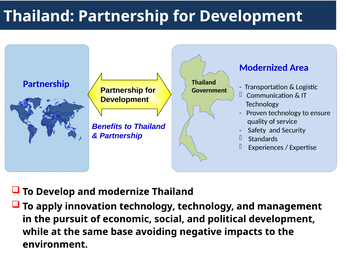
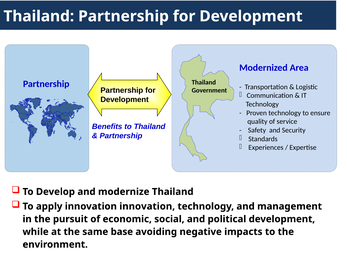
innovation technology: technology -> innovation
